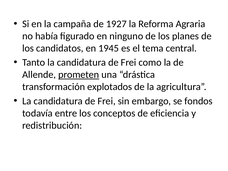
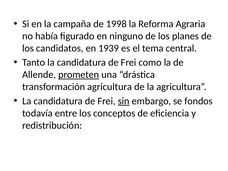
1927: 1927 -> 1998
1945: 1945 -> 1939
transformación explotados: explotados -> agricultura
sin underline: none -> present
